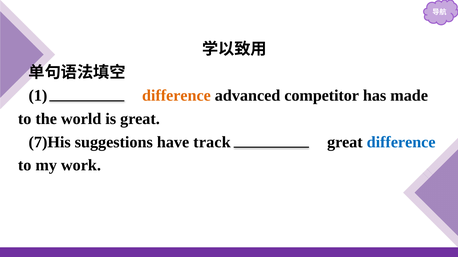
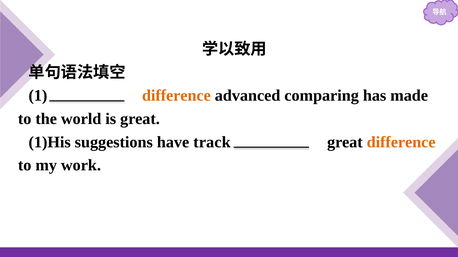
competitor: competitor -> comparing
7)His: 7)His -> 1)His
difference at (401, 142) colour: blue -> orange
